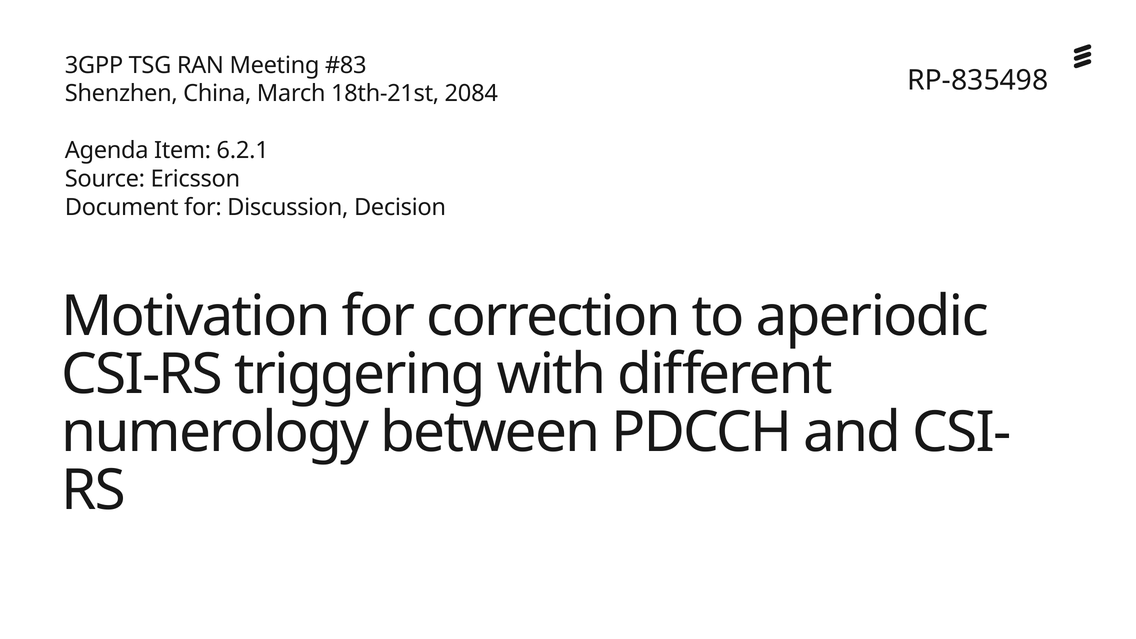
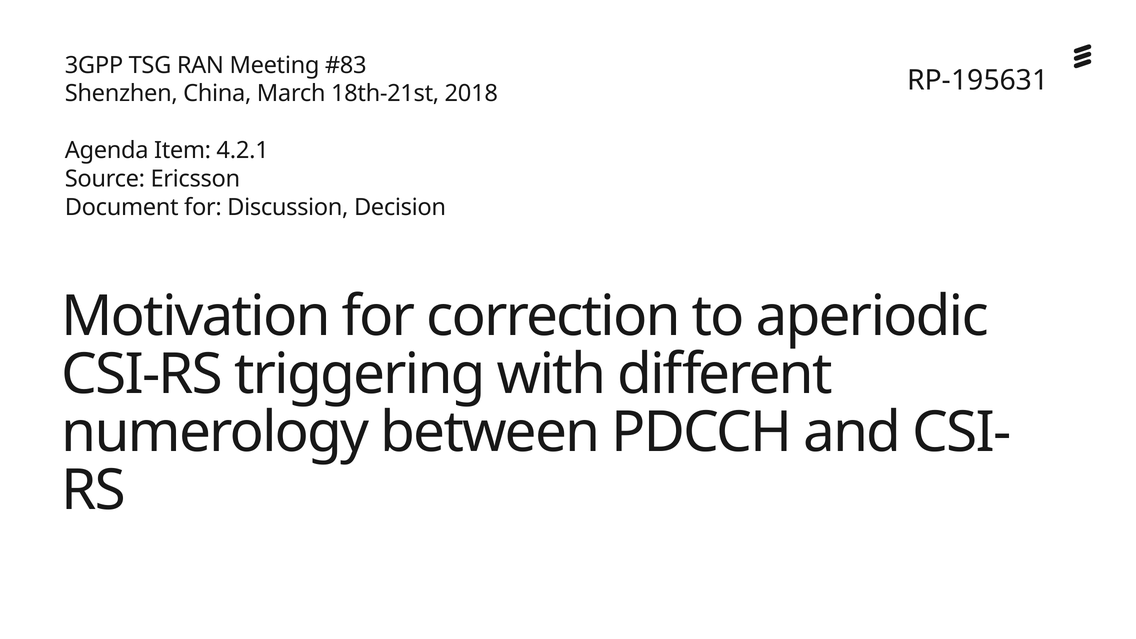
RP-835498: RP-835498 -> RP-195631
2084: 2084 -> 2018
6.2.1: 6.2.1 -> 4.2.1
